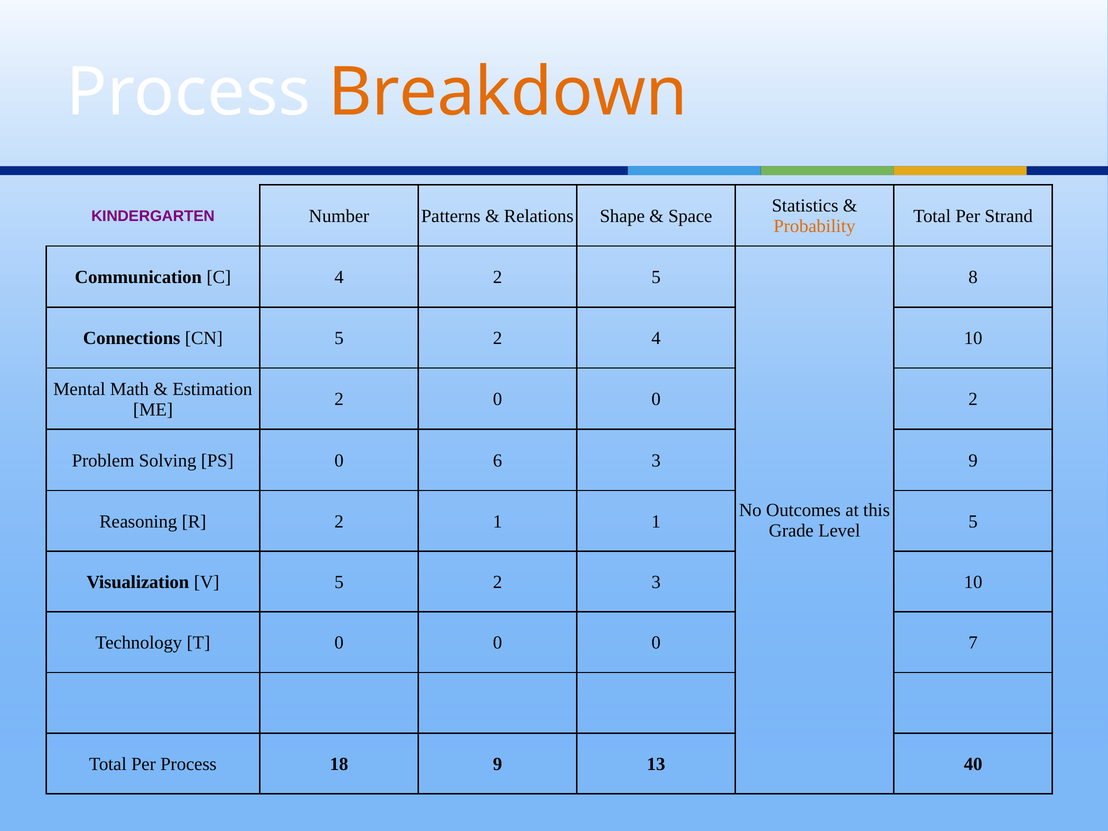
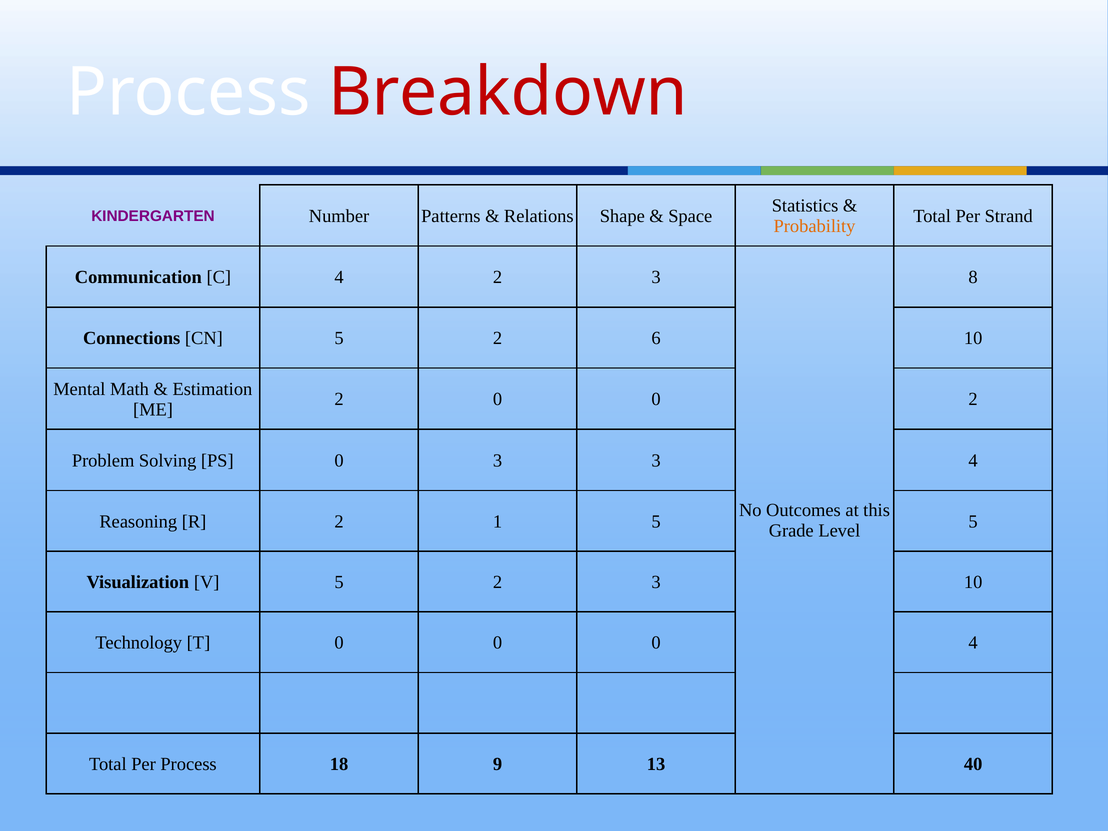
Breakdown colour: orange -> red
4 2 5: 5 -> 3
2 4: 4 -> 6
0 6: 6 -> 3
3 9: 9 -> 4
1 1: 1 -> 5
0 7: 7 -> 4
